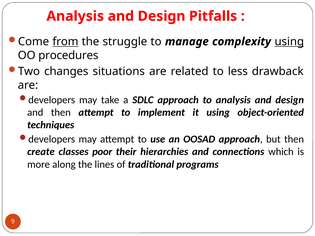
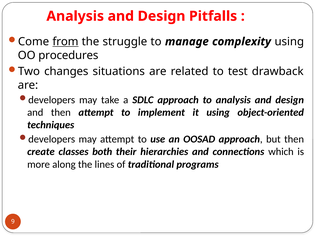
using at (289, 42) underline: present -> none
less: less -> test
poor: poor -> both
